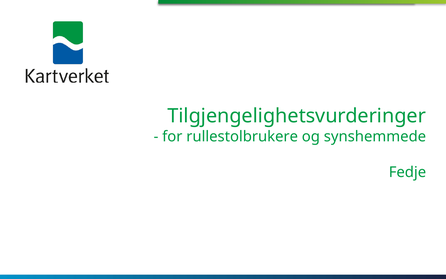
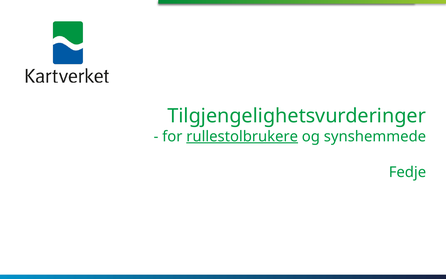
rullestolbrukere underline: none -> present
